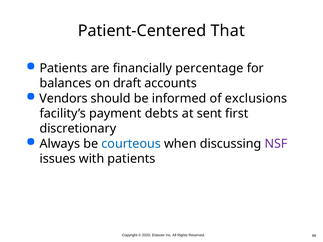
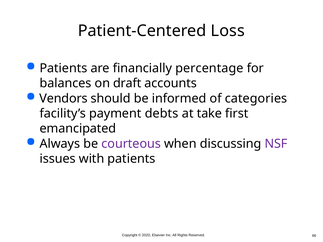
That: That -> Loss
exclusions: exclusions -> categories
sent: sent -> take
discretionary: discretionary -> emancipated
courteous colour: blue -> purple
